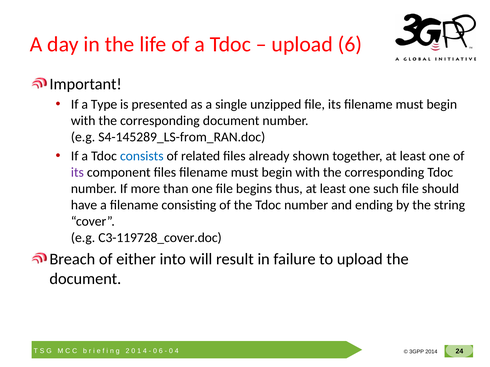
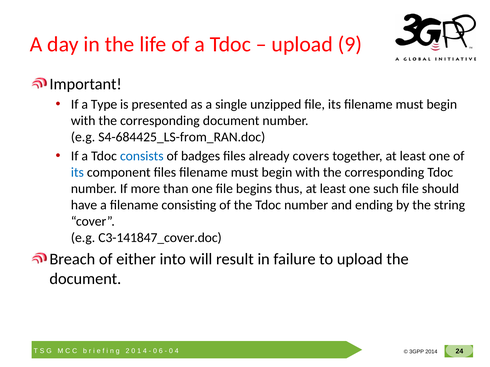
upload 6: 6 -> 9
S4-145289_LS-from_RAN.doc: S4-145289_LS-from_RAN.doc -> S4-684425_LS-from_RAN.doc
related: related -> badges
shown: shown -> covers
its at (77, 173) colour: purple -> blue
C3-119728_cover.doc: C3-119728_cover.doc -> C3-141847_cover.doc
